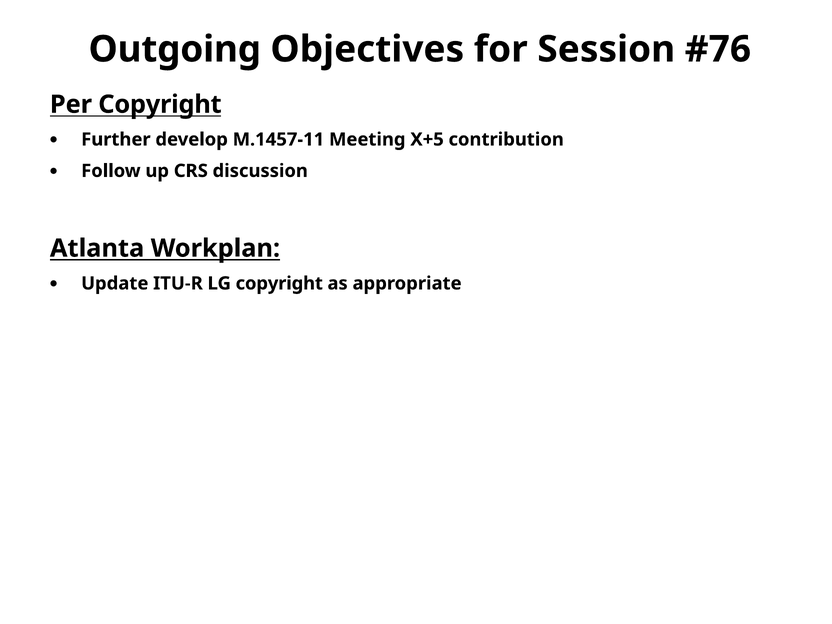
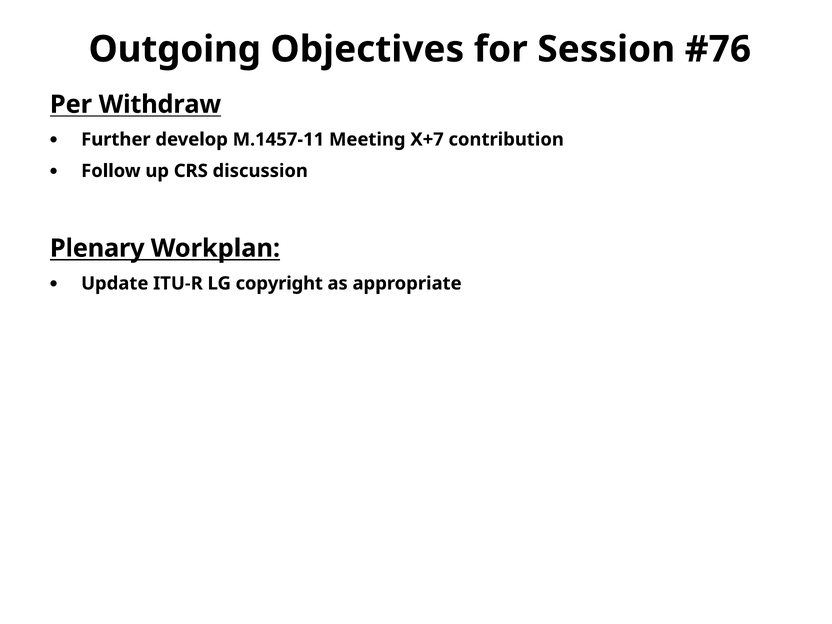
Per Copyright: Copyright -> Withdraw
X+5: X+5 -> X+7
Atlanta: Atlanta -> Plenary
